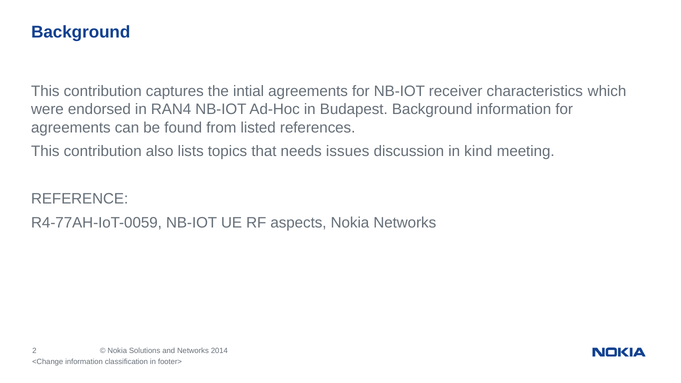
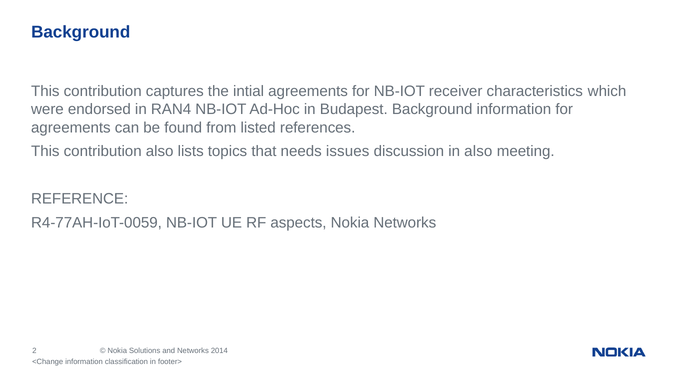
in kind: kind -> also
